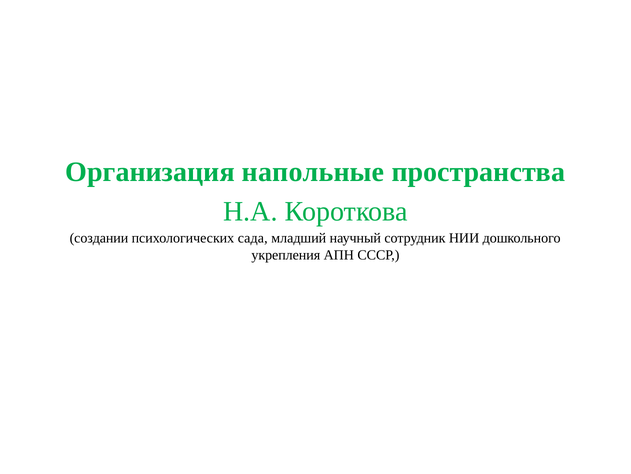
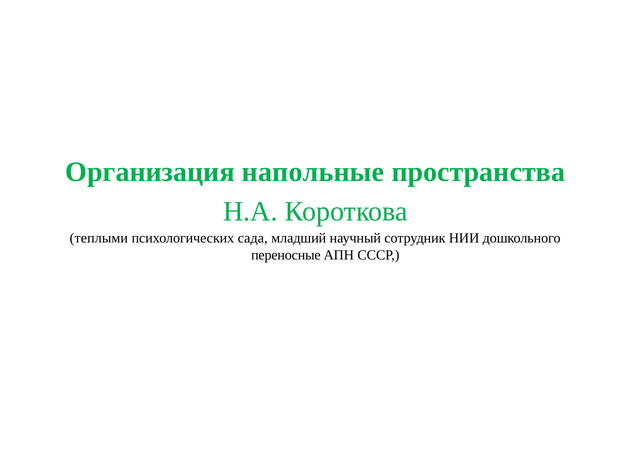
создании: создании -> теплыми
укрепления: укрепления -> переносные
